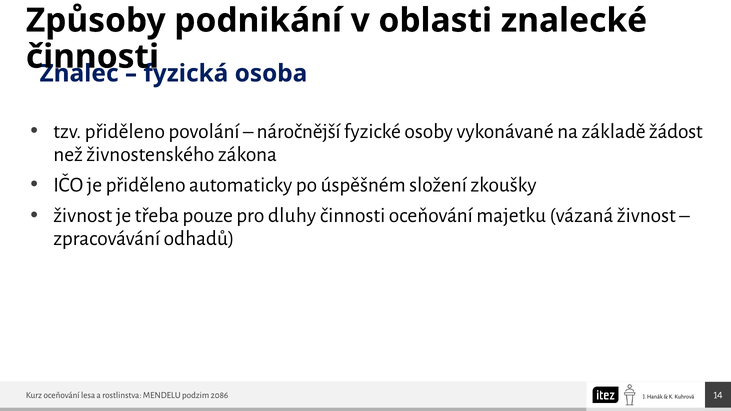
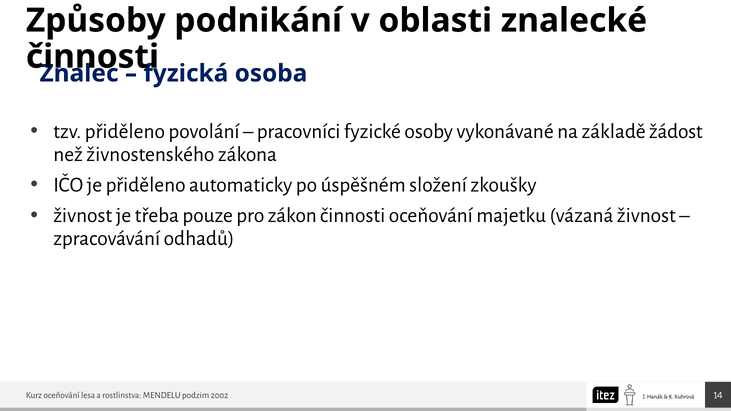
náročnější: náročnější -> pracovníci
dluhy: dluhy -> zákon
2086: 2086 -> 2002
